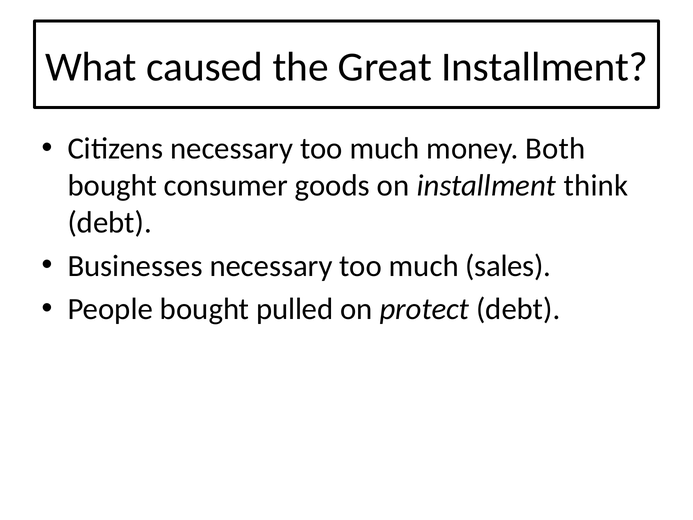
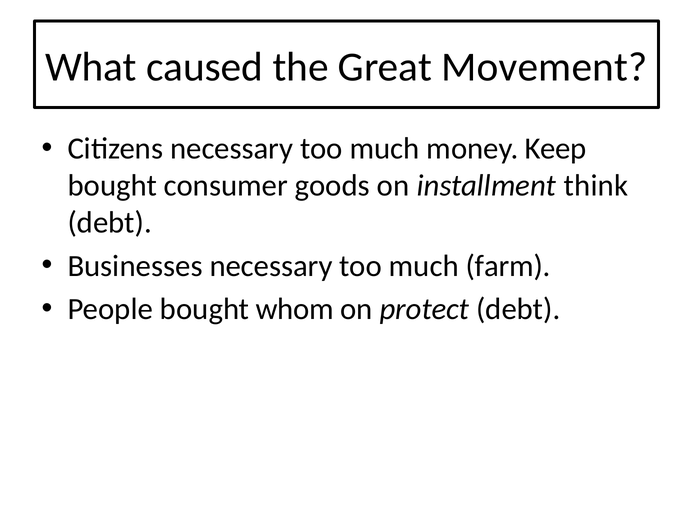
Great Installment: Installment -> Movement
Both: Both -> Keep
sales: sales -> farm
pulled: pulled -> whom
